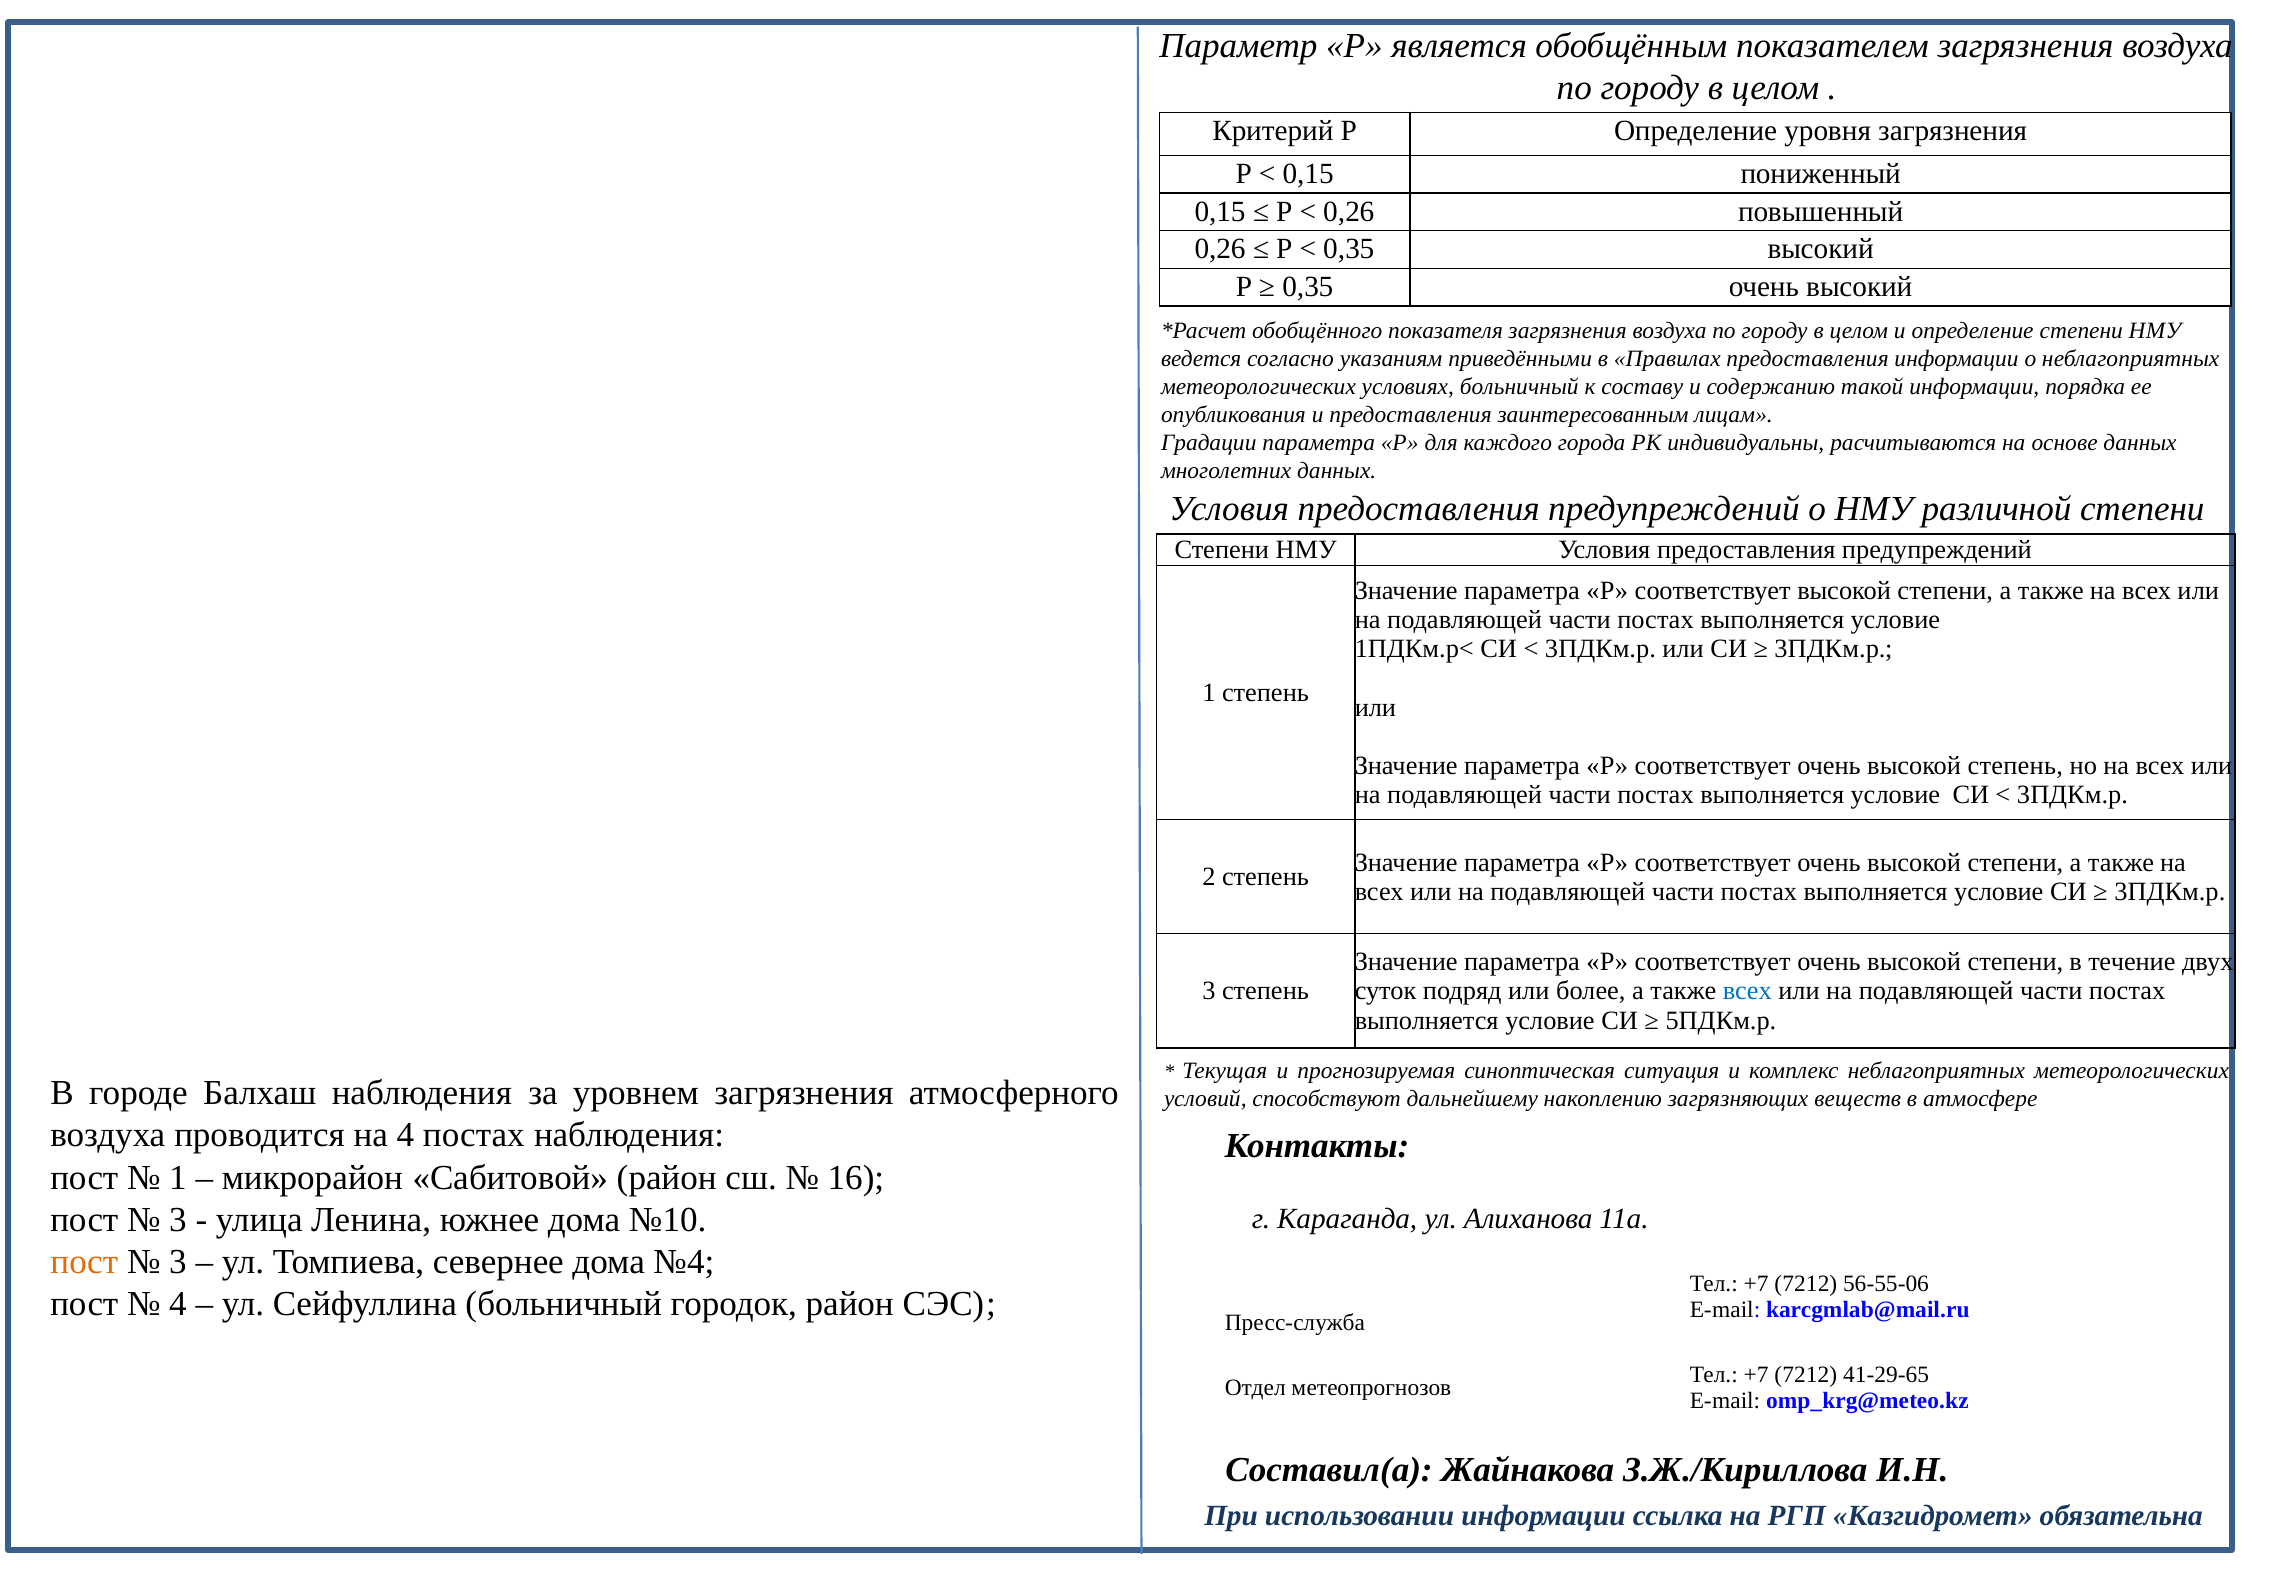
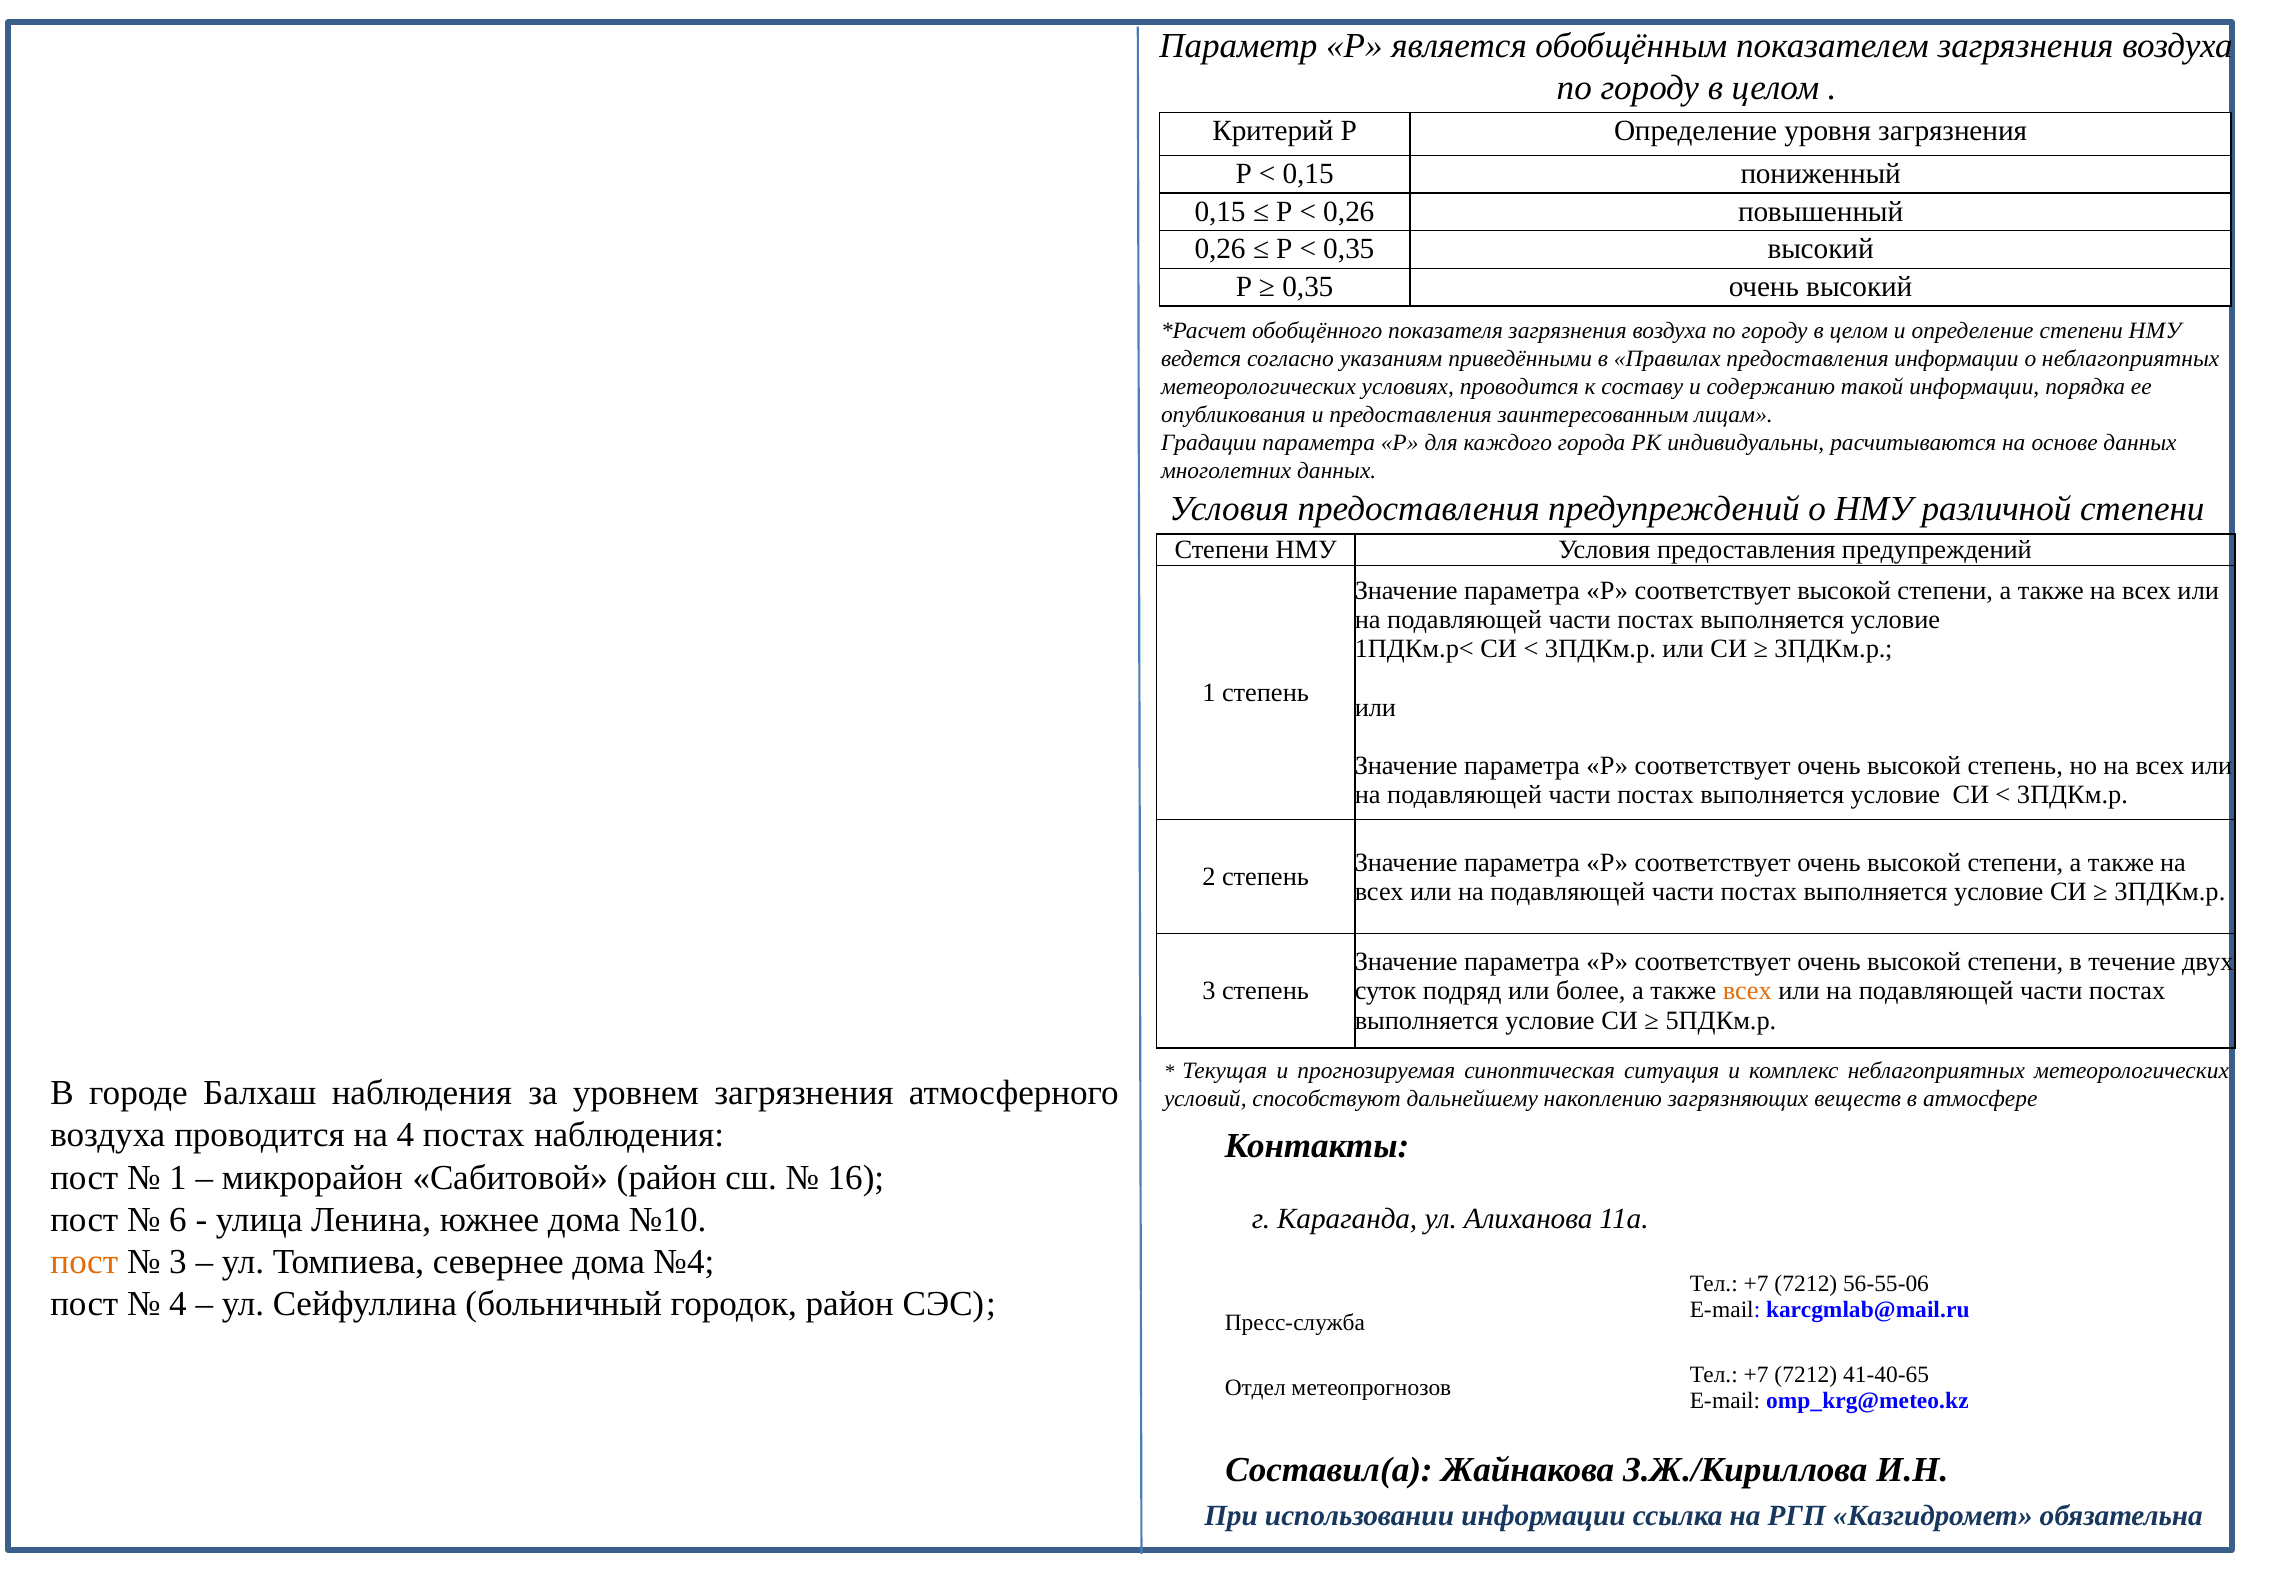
условиях больничный: больничный -> проводится
всех at (1747, 991) colour: blue -> orange
3 at (178, 1219): 3 -> 6
41-29-65: 41-29-65 -> 41-40-65
